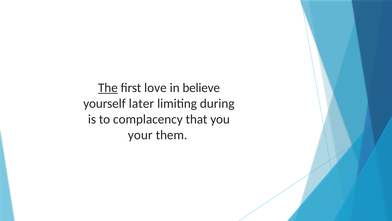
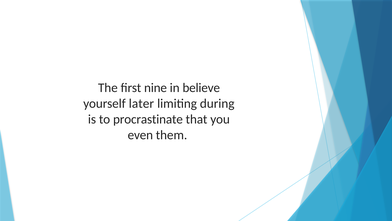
The underline: present -> none
love: love -> nine
complacency: complacency -> procrastinate
your: your -> even
